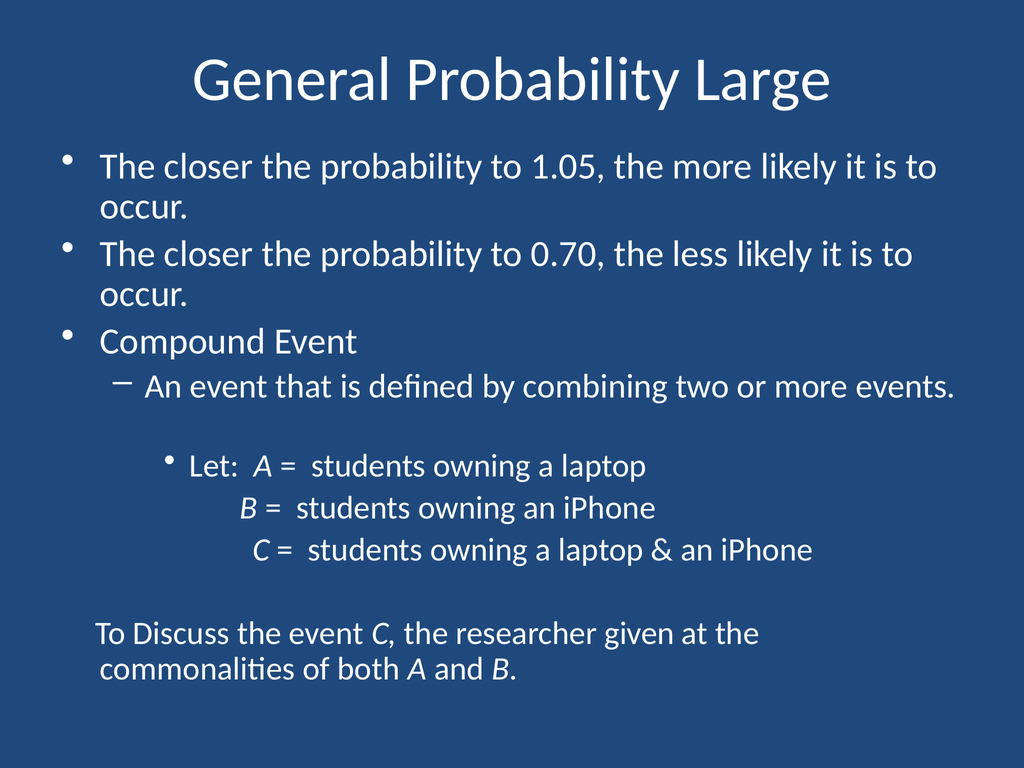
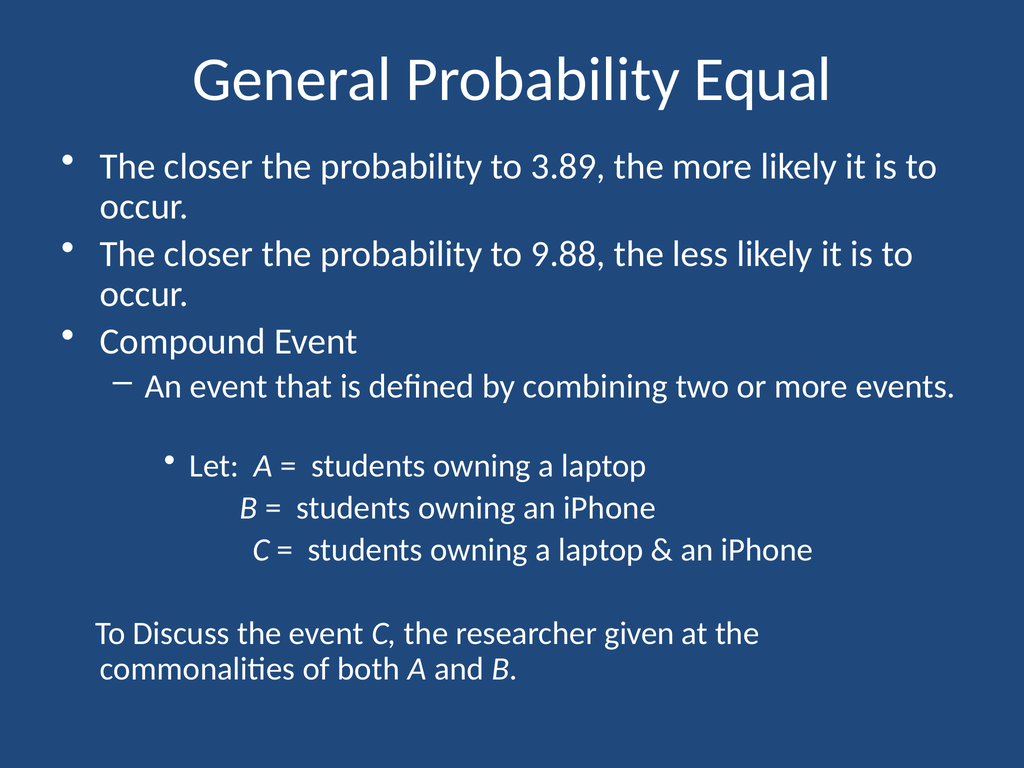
Large: Large -> Equal
1.05: 1.05 -> 3.89
0.70: 0.70 -> 9.88
